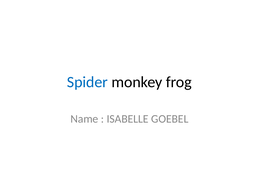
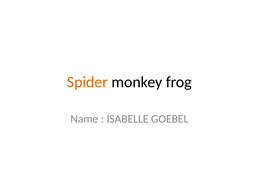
Spider colour: blue -> orange
